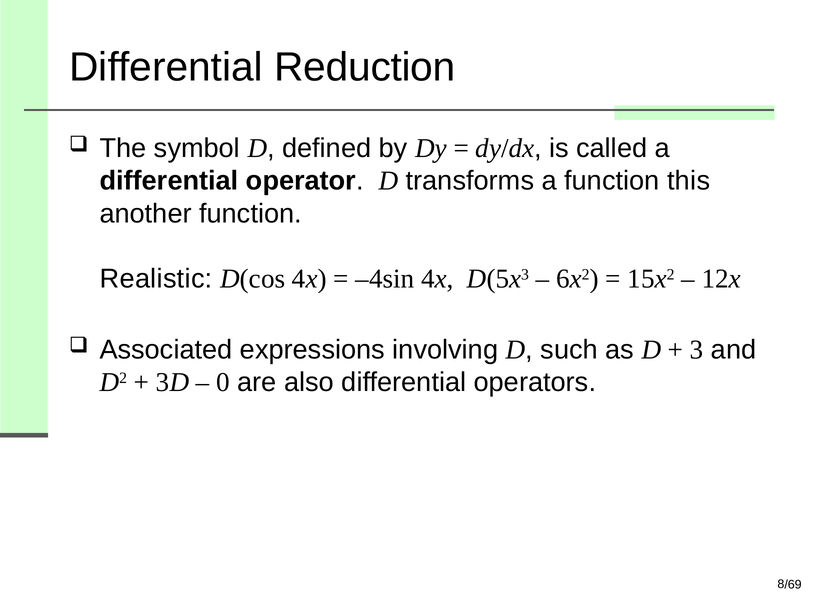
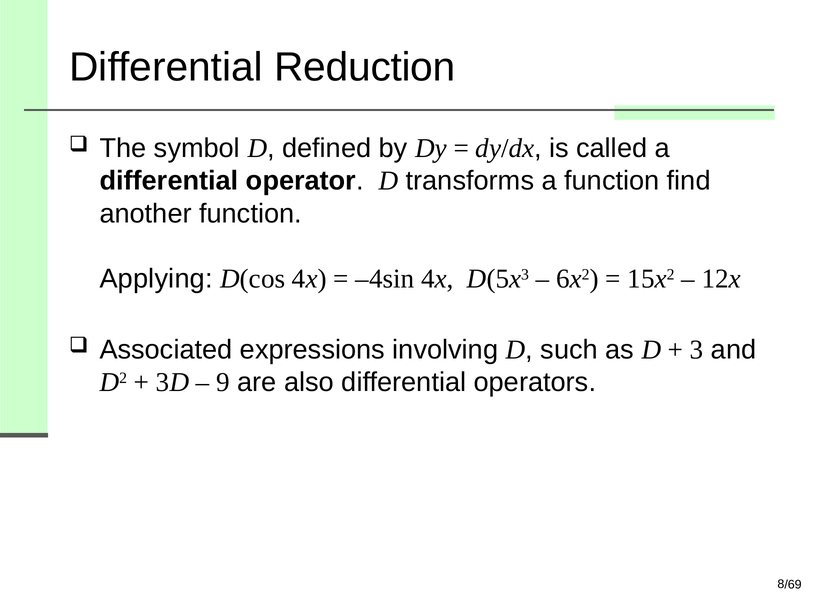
this: this -> find
Realistic: Realistic -> Applying
0: 0 -> 9
